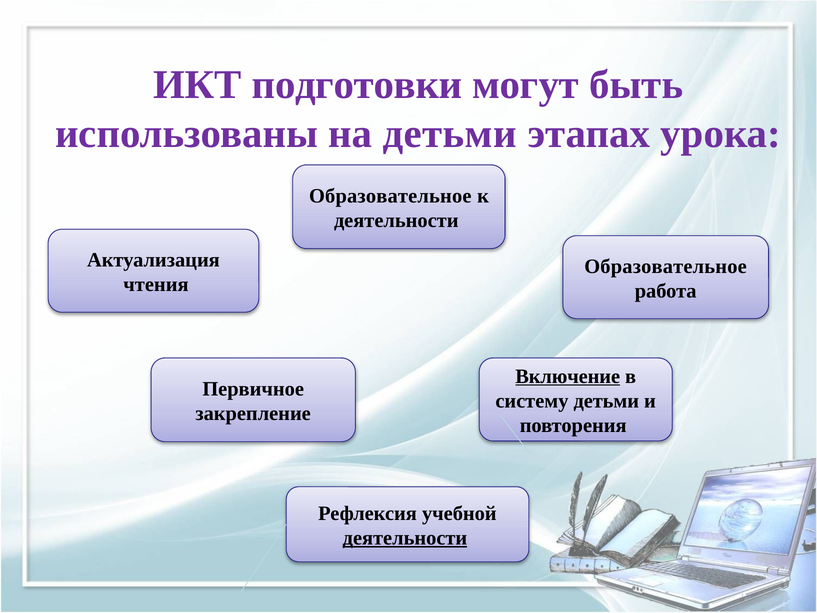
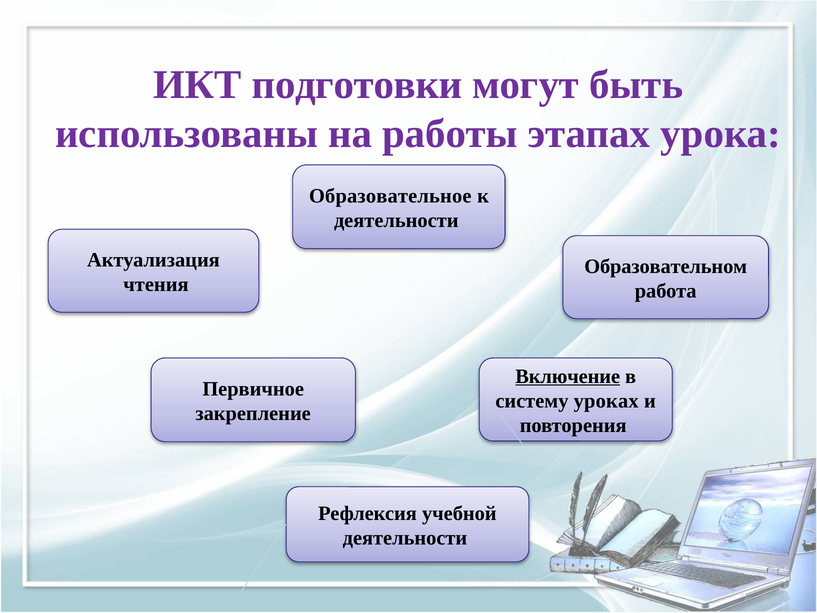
на детьми: детьми -> работы
Образовательное at (666, 266): Образовательное -> Образовательном
систему детьми: детьми -> уроках
деятельности at (405, 538) underline: present -> none
